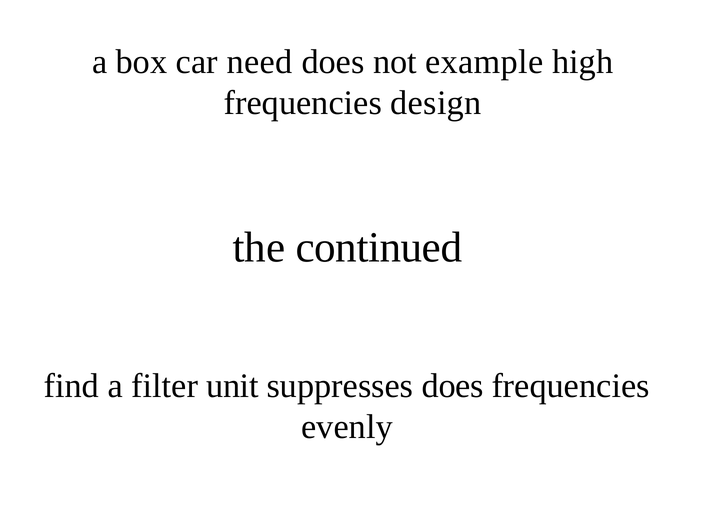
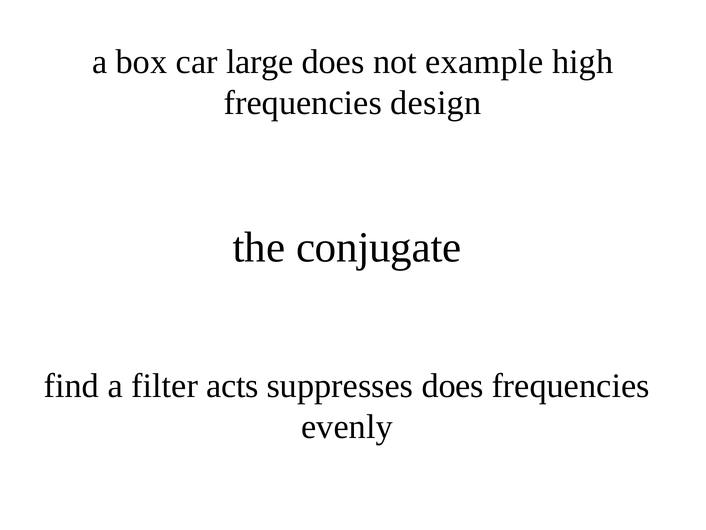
need: need -> large
continued: continued -> conjugate
unit: unit -> acts
